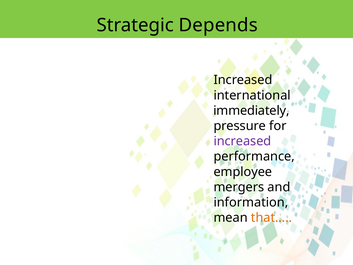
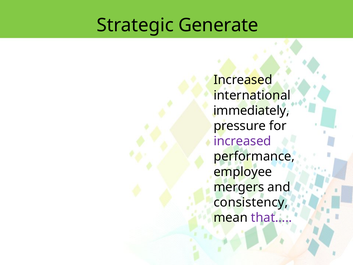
Depends: Depends -> Generate
information: information -> consistency
that… colour: orange -> purple
